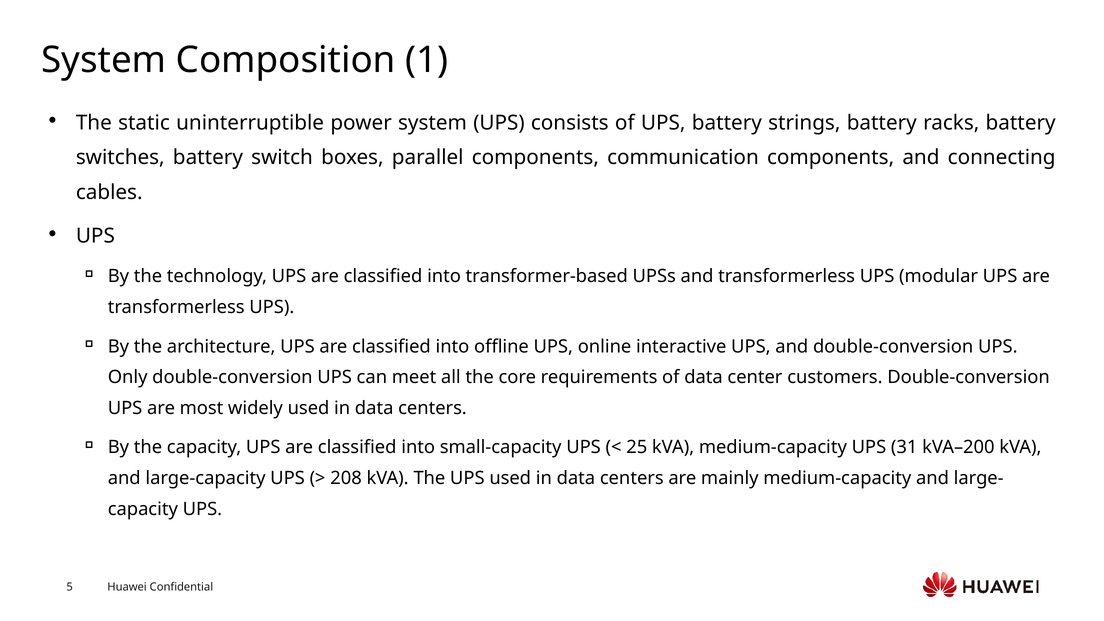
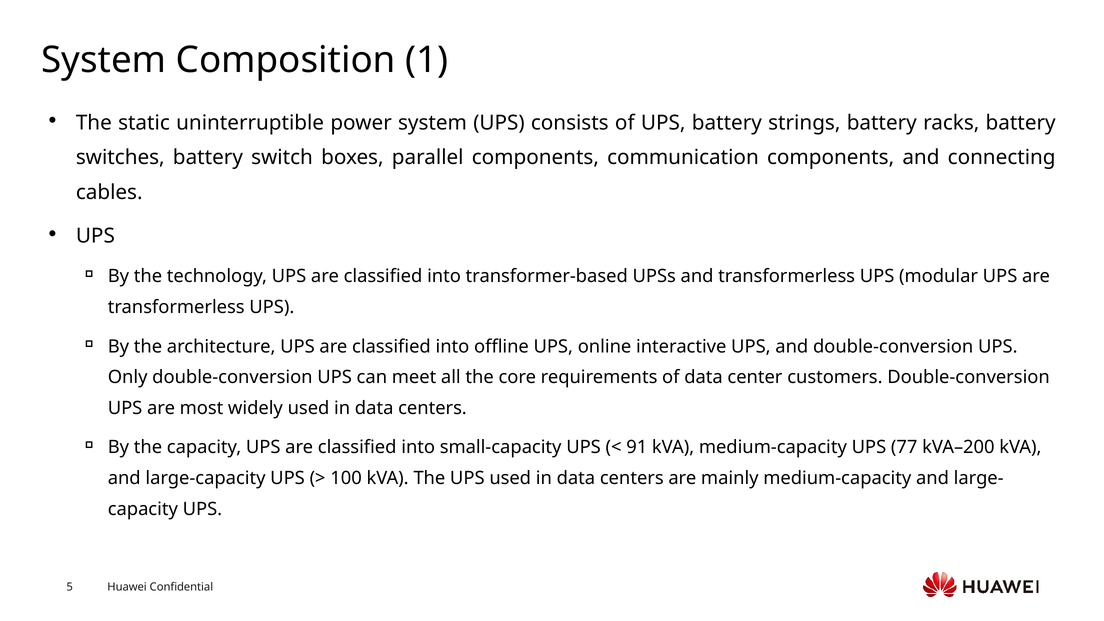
25: 25 -> 91
31: 31 -> 77
208: 208 -> 100
